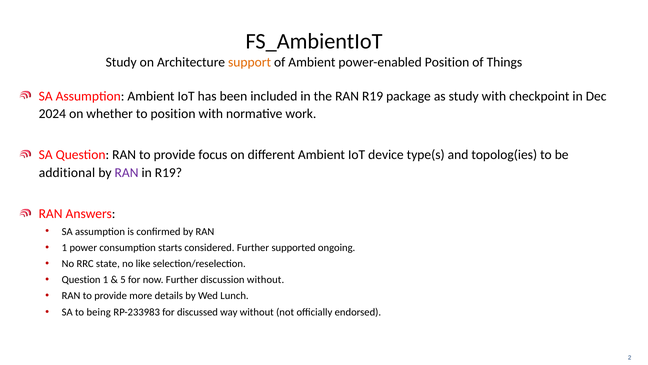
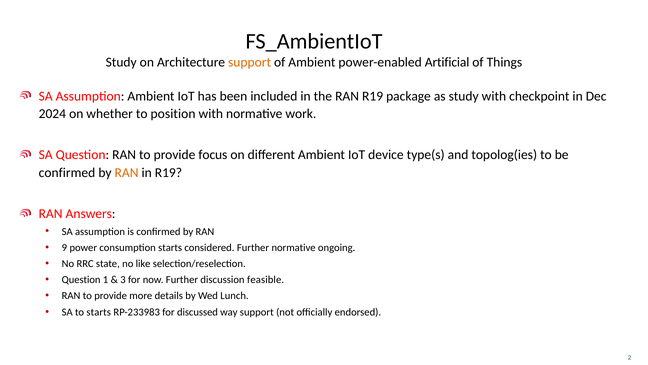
power-enabled Position: Position -> Artificial
additional at (67, 173): additional -> confirmed
RAN at (127, 173) colour: purple -> orange
1 at (64, 247): 1 -> 9
Further supported: supported -> normative
5: 5 -> 3
discussion without: without -> feasible
to being: being -> starts
way without: without -> support
